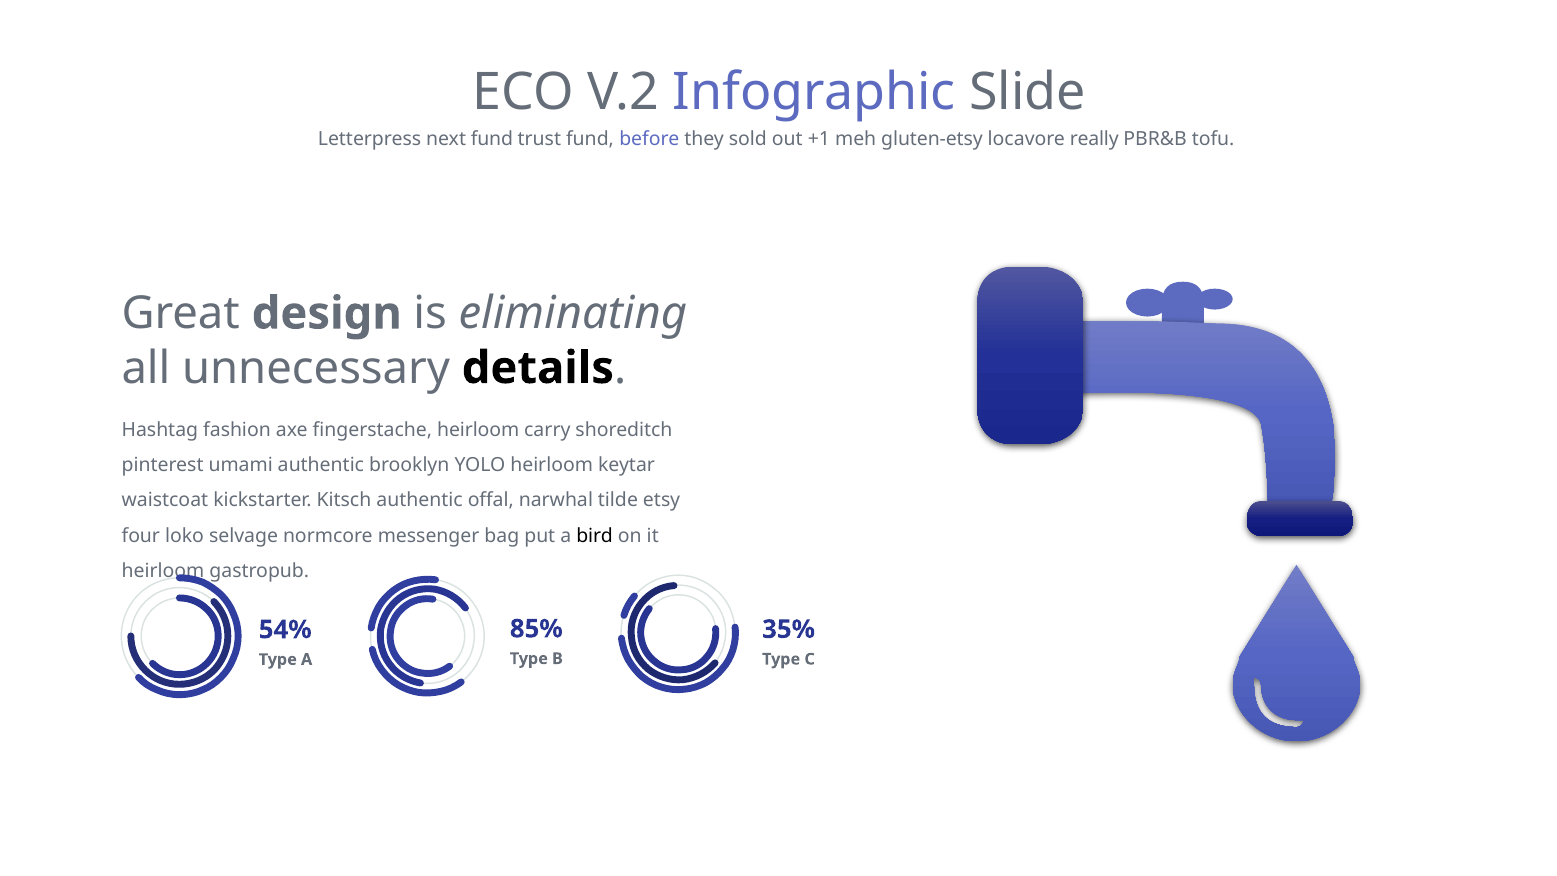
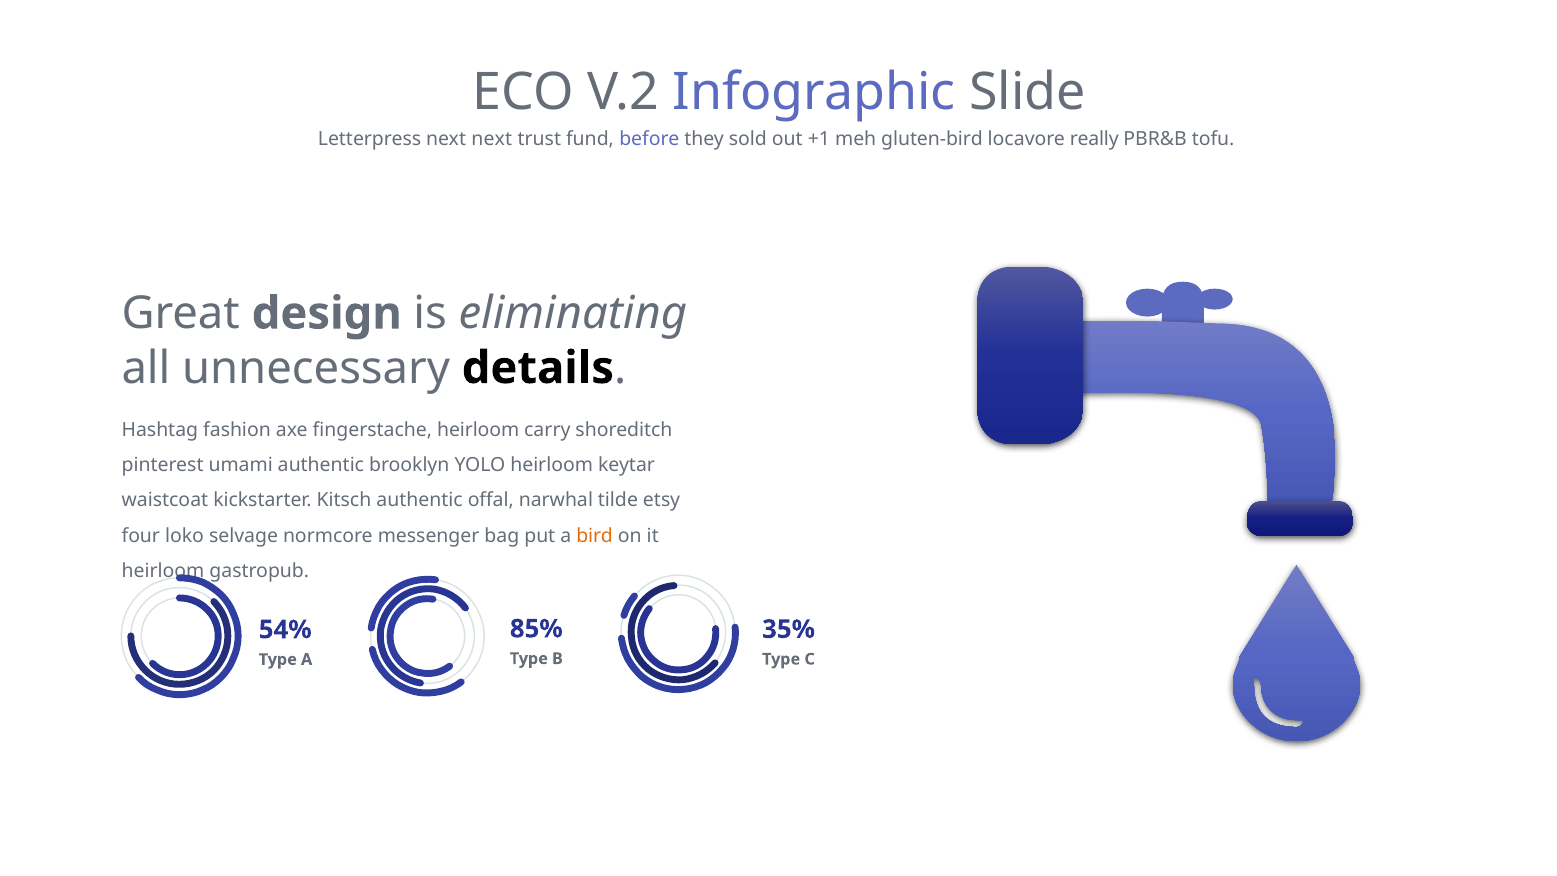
next fund: fund -> next
gluten-etsy: gluten-etsy -> gluten-bird
bird colour: black -> orange
